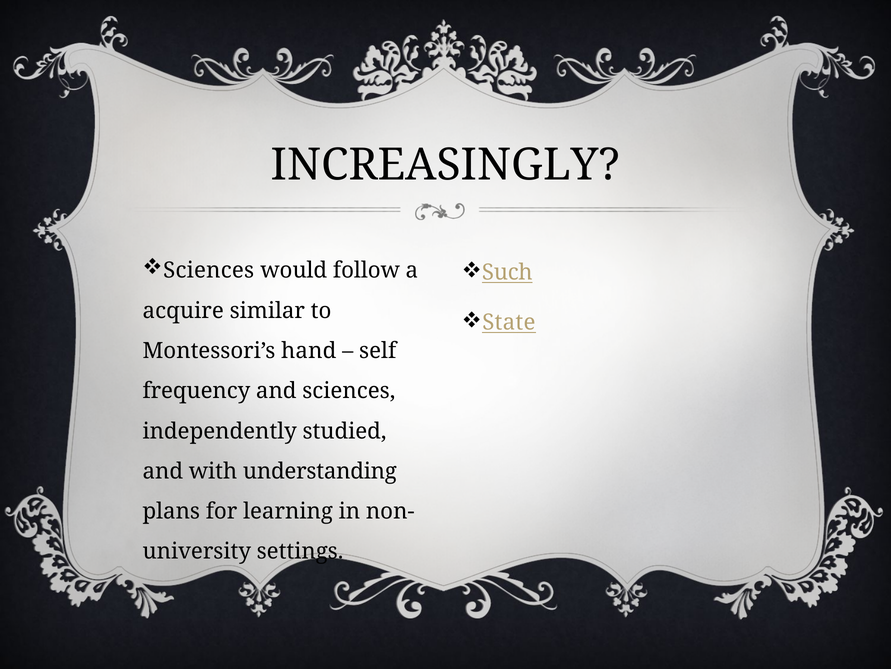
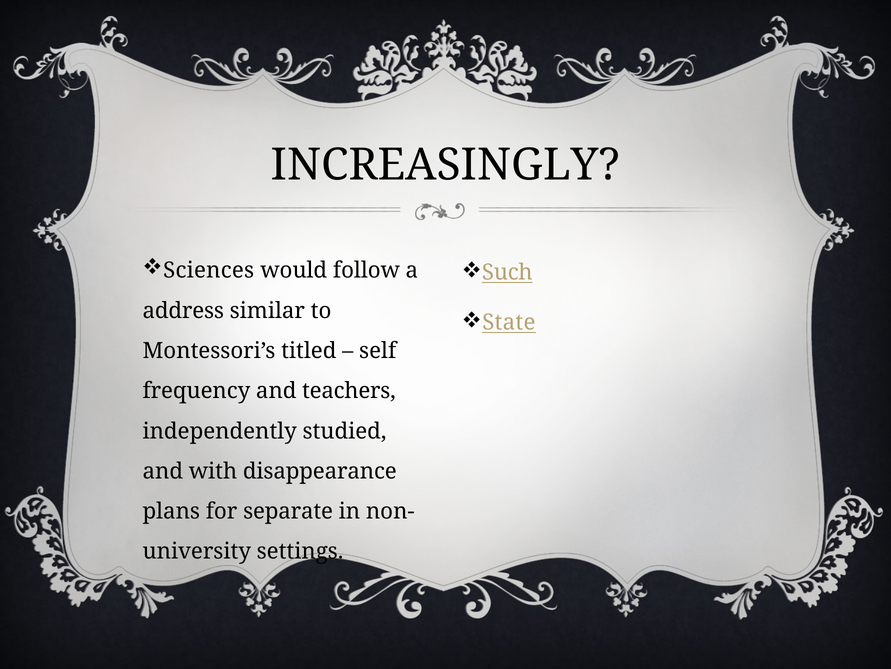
acquire: acquire -> address
hand: hand -> titled
and sciences: sciences -> teachers
understanding: understanding -> disappearance
learning: learning -> separate
